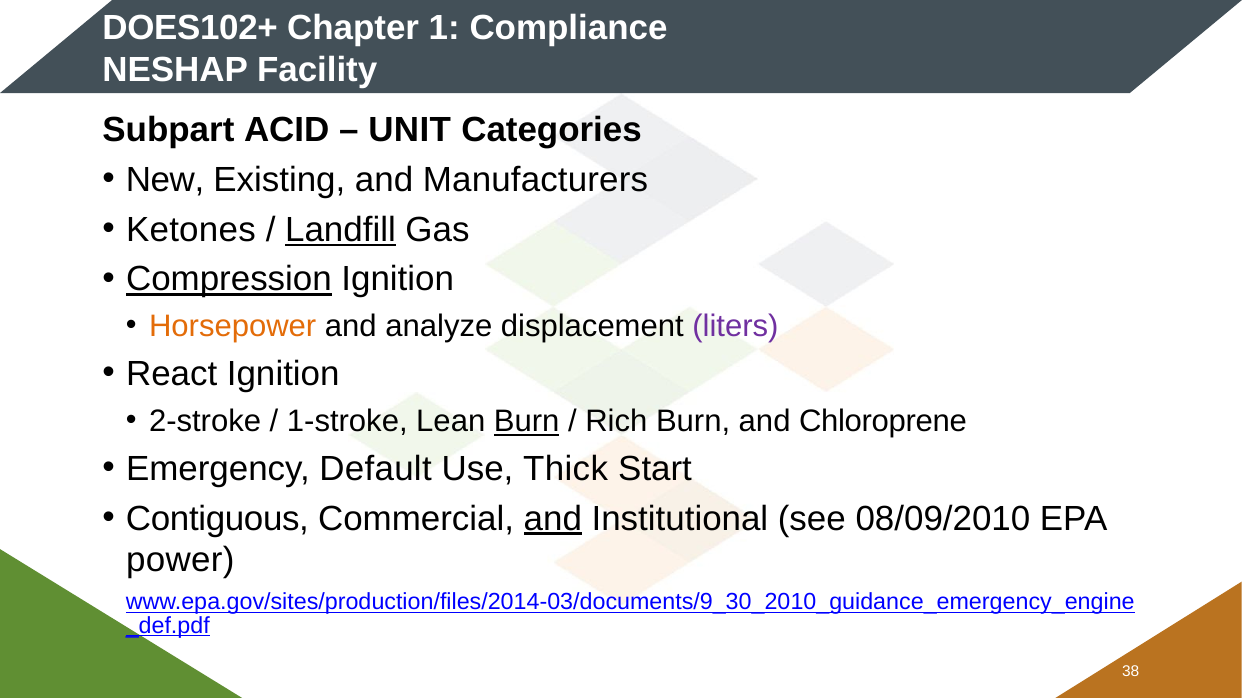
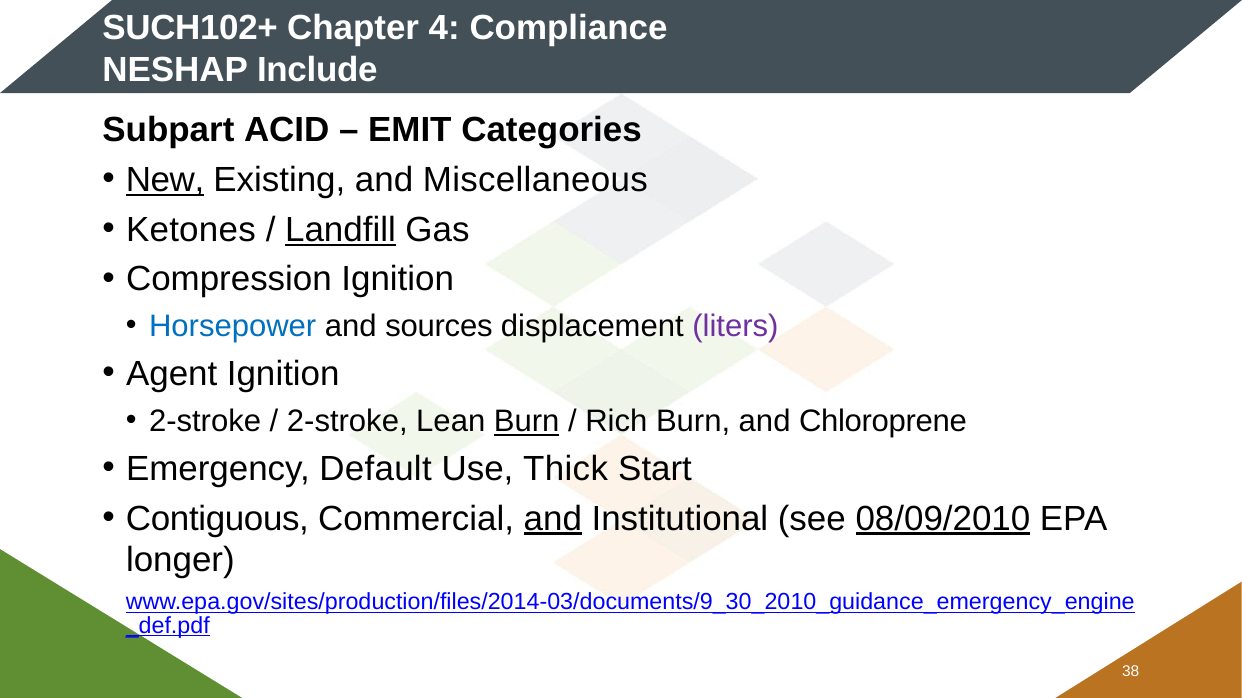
DOES102+: DOES102+ -> SUCH102+
1: 1 -> 4
Facility: Facility -> Include
UNIT: UNIT -> EMIT
New underline: none -> present
Manufacturers: Manufacturers -> Miscellaneous
Compression underline: present -> none
Horsepower colour: orange -> blue
analyze: analyze -> sources
React: React -> Agent
1-stroke at (347, 422): 1-stroke -> 2-stroke
08/09/2010 underline: none -> present
power: power -> longer
